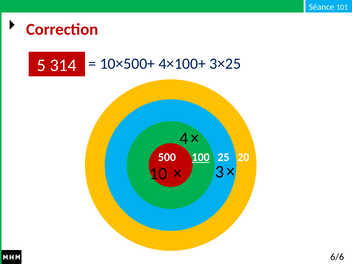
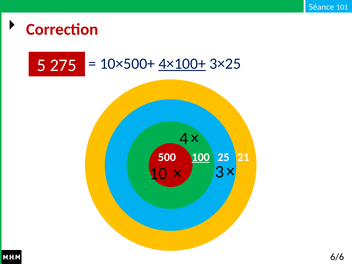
4×100+ underline: none -> present
314: 314 -> 275
20: 20 -> 21
